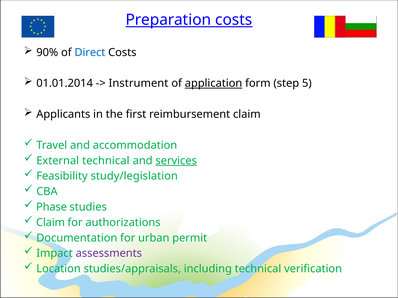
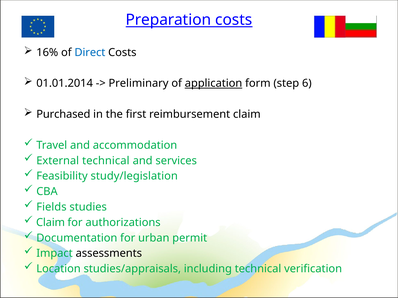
90%: 90% -> 16%
Instrument: Instrument -> Preliminary
5: 5 -> 6
Applicants: Applicants -> Purchased
services underline: present -> none
Phase: Phase -> Fields
assessments colour: purple -> black
